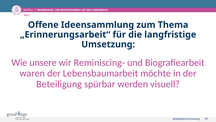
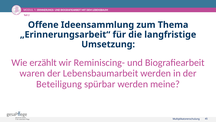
unsere: unsere -> erzählt
Lebensbaumarbeit möchte: möchte -> werden
visuell: visuell -> meine
